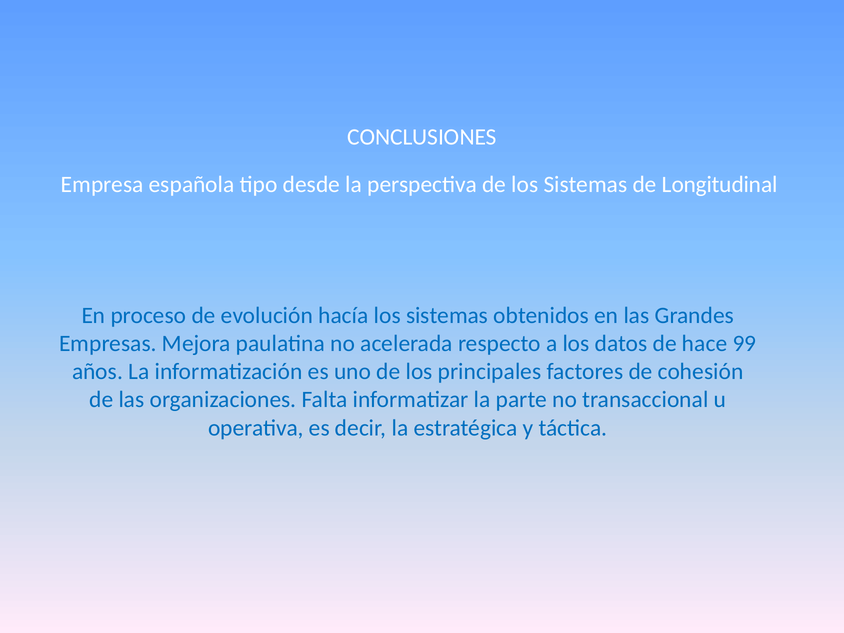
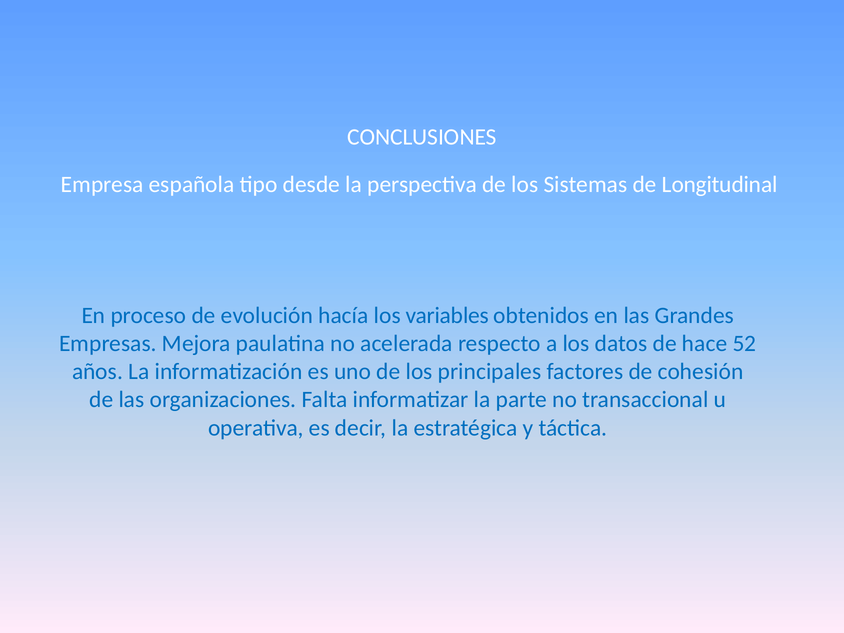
hacía los sistemas: sistemas -> variables
99: 99 -> 52
